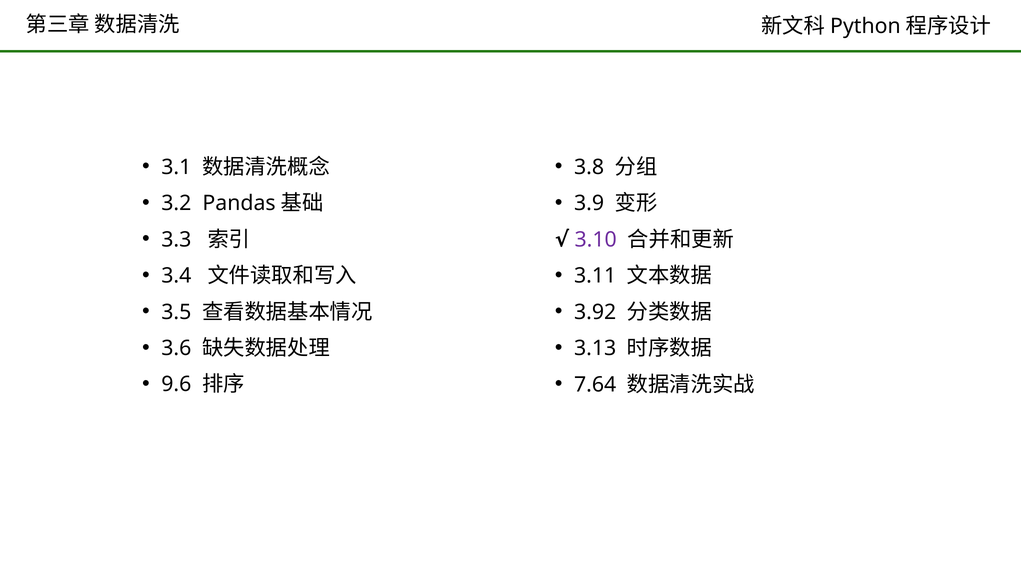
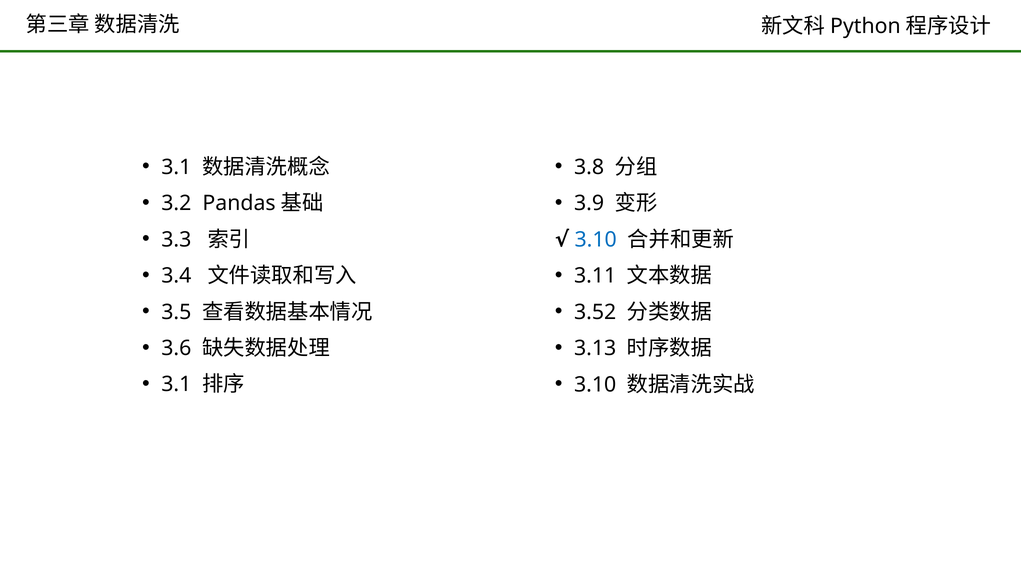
3.10 at (596, 239) colour: purple -> blue
3.92: 3.92 -> 3.52
9.6 at (176, 384): 9.6 -> 3.1
7.64 at (595, 384): 7.64 -> 3.10
